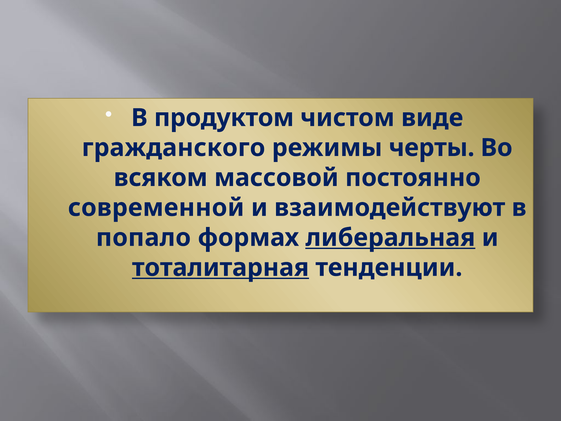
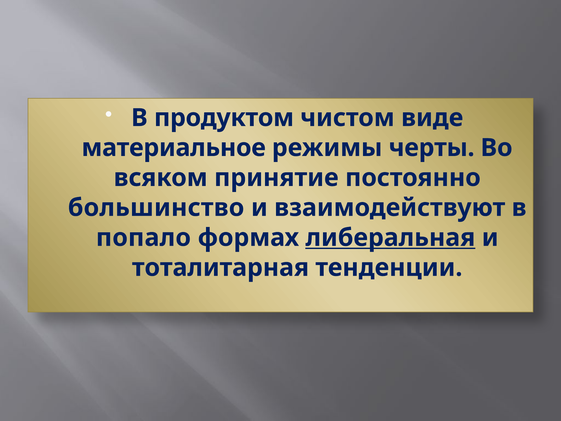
гражданского: гражданского -> материальное
массовой: массовой -> принятие
современной: современной -> большинство
тоталитарная underline: present -> none
